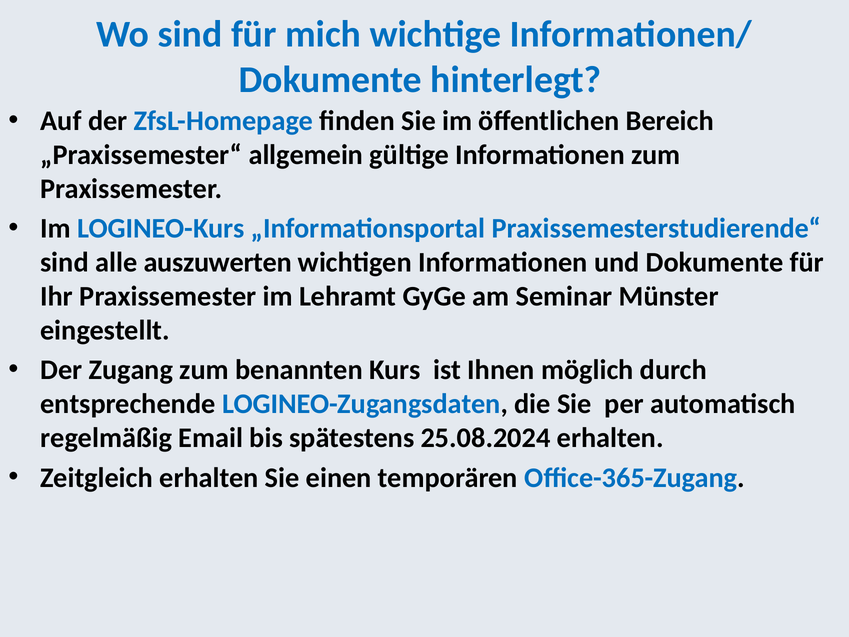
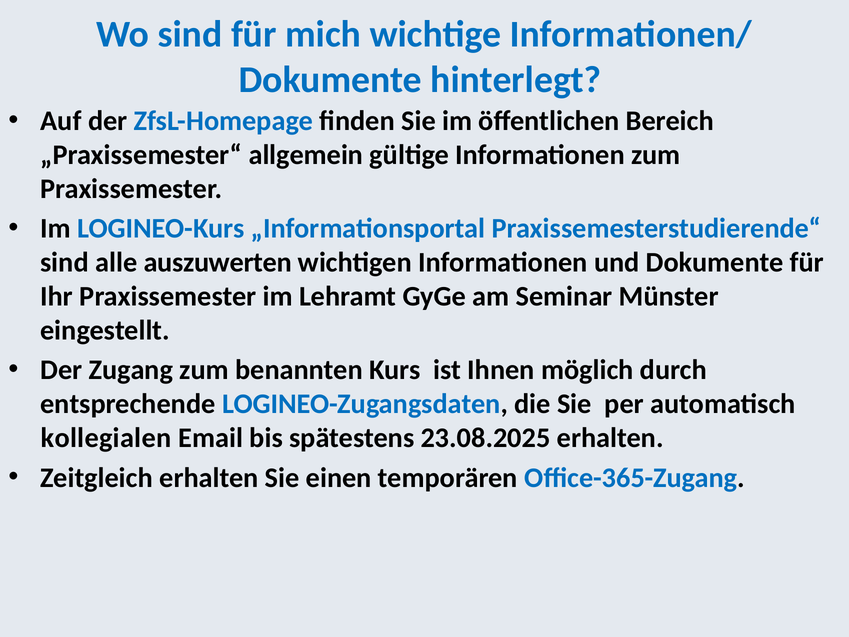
regelmäßig: regelmäßig -> kollegialen
25.08.2024: 25.08.2024 -> 23.08.2025
